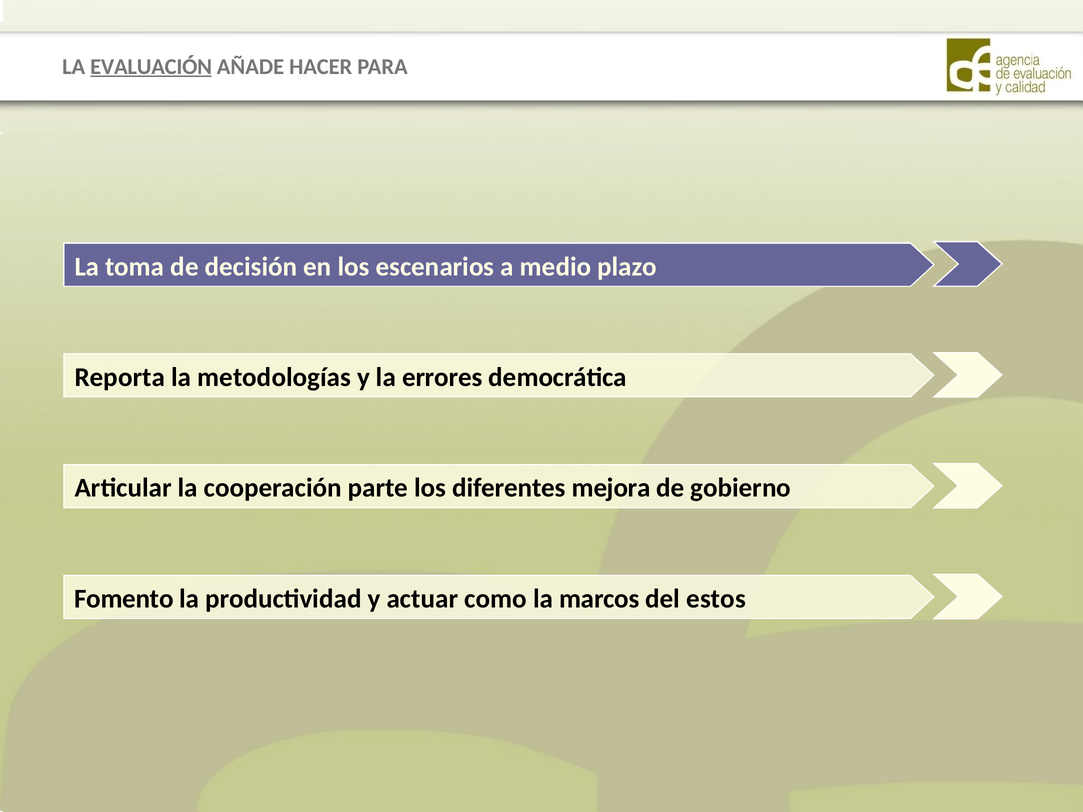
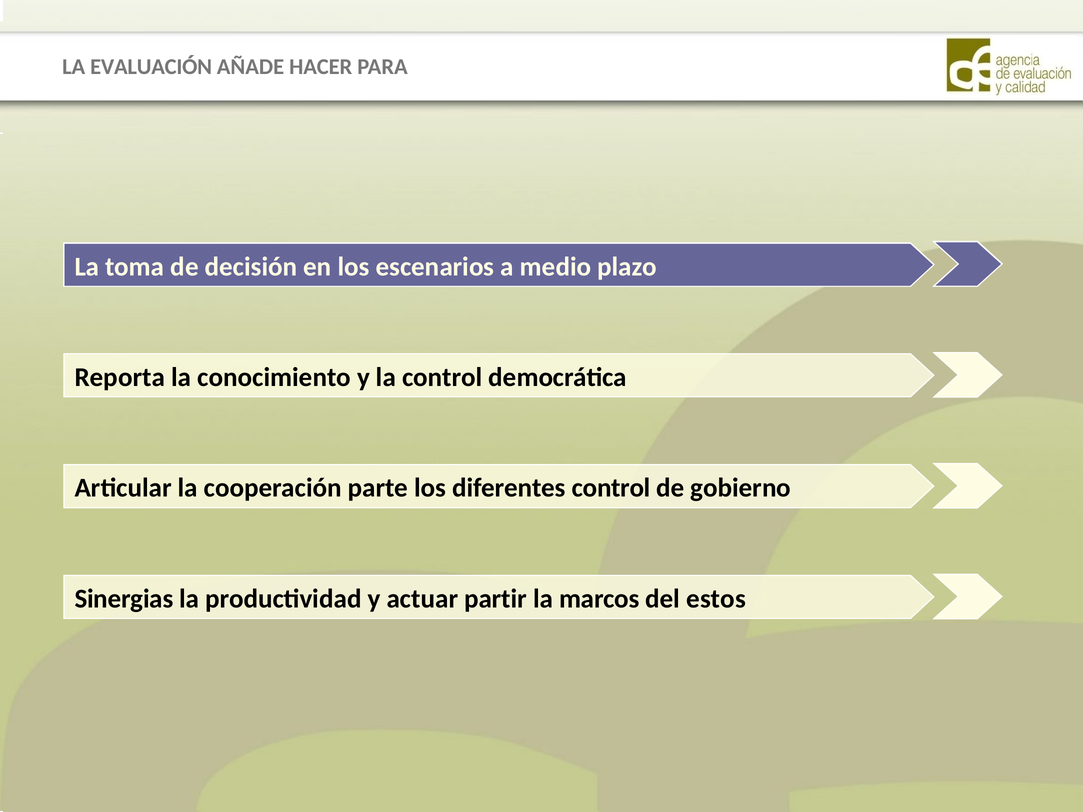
EVALUACIÓN underline: present -> none
metodologías: metodologías -> conocimiento
la errores: errores -> control
diferentes mejora: mejora -> control
Fomento: Fomento -> Sinergias
como: como -> partir
